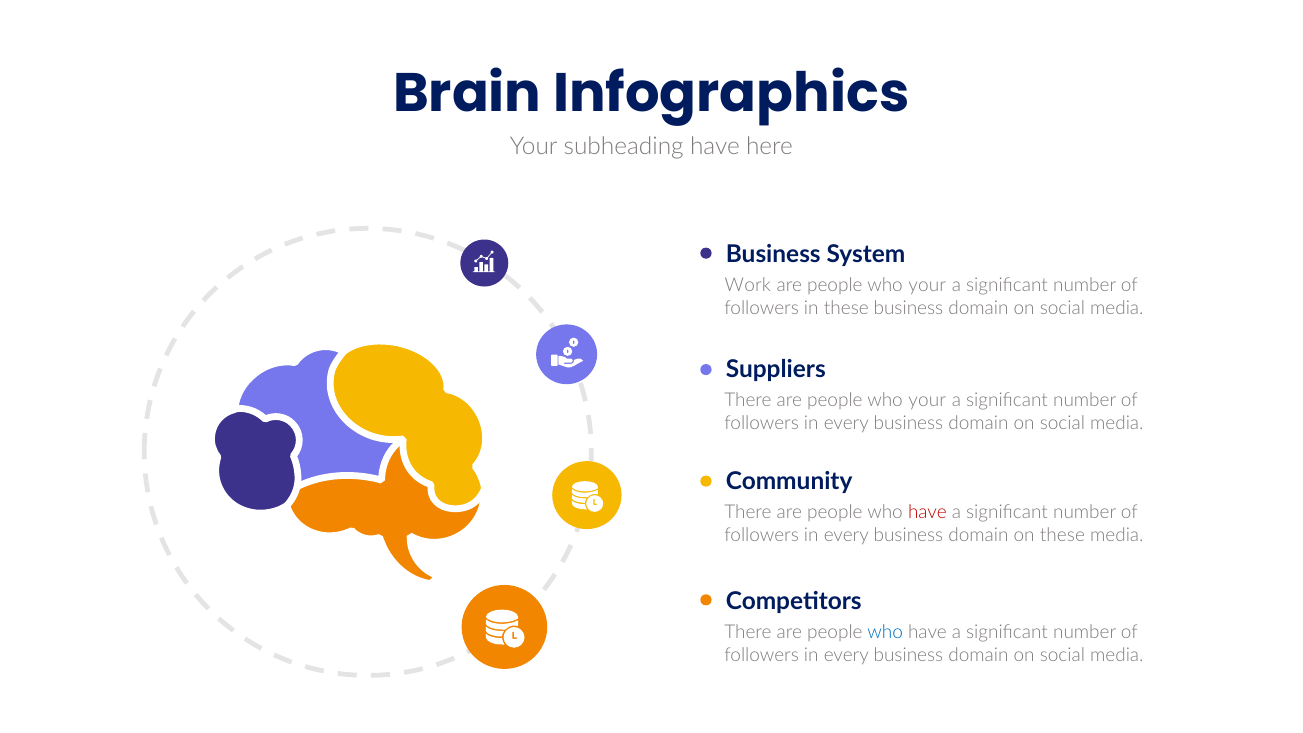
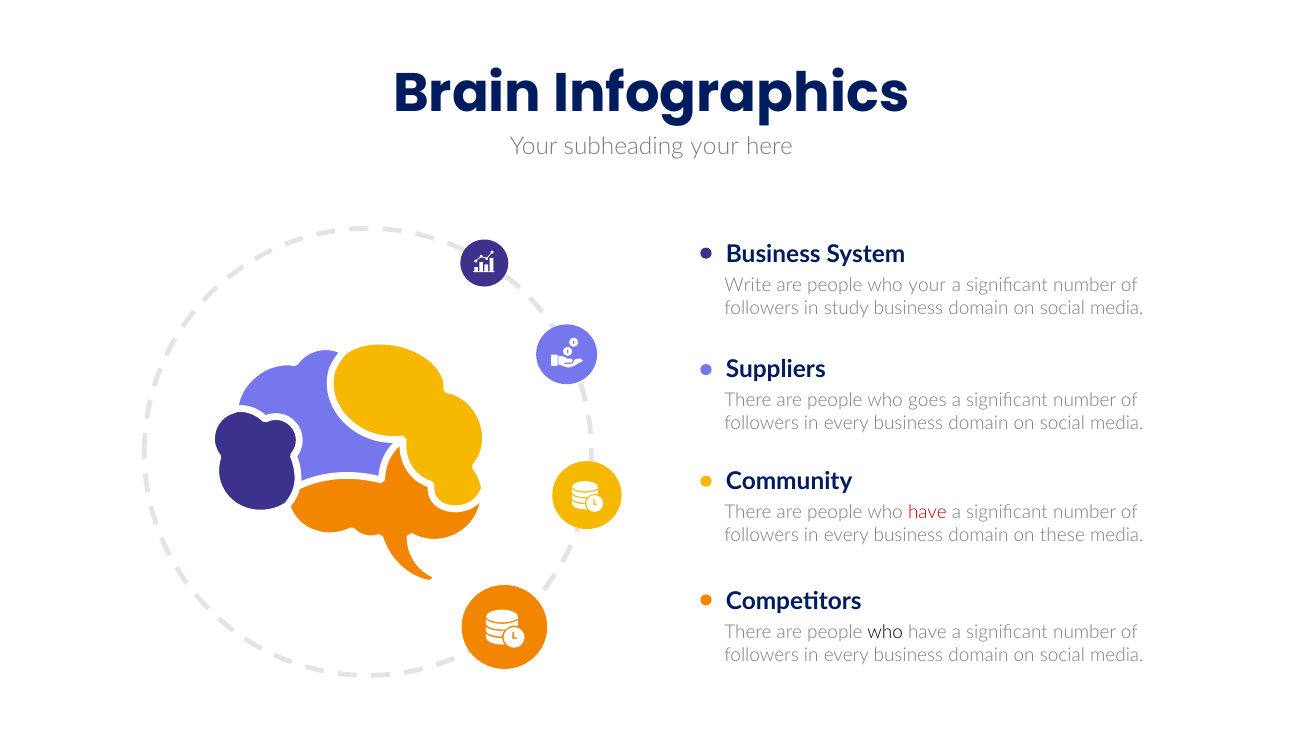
subheading have: have -> your
Work: Work -> Write
in these: these -> study
your at (927, 400): your -> goes
who at (885, 632) colour: blue -> black
